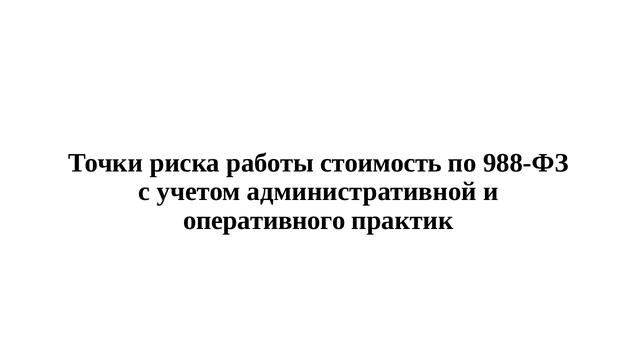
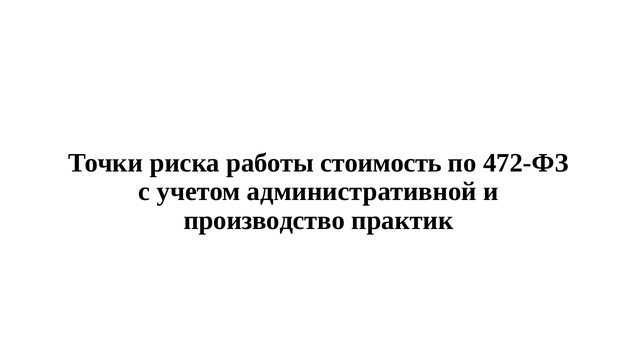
988-ФЗ: 988-ФЗ -> 472-ФЗ
оперативного: оперативного -> производство
